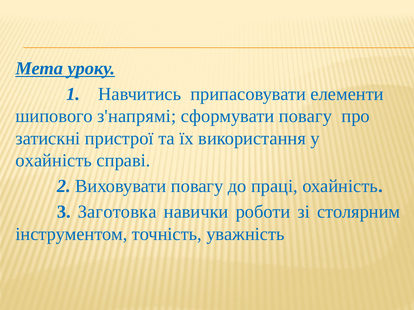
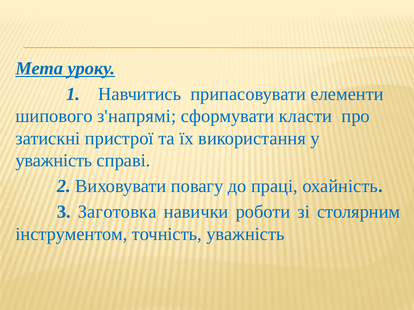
сформувати повагу: повагу -> класти
охайність at (54, 161): охайність -> уважність
